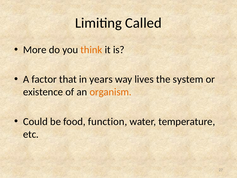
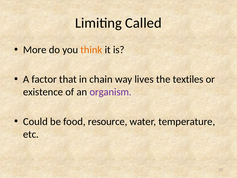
years: years -> chain
system: system -> textiles
organism colour: orange -> purple
function: function -> resource
